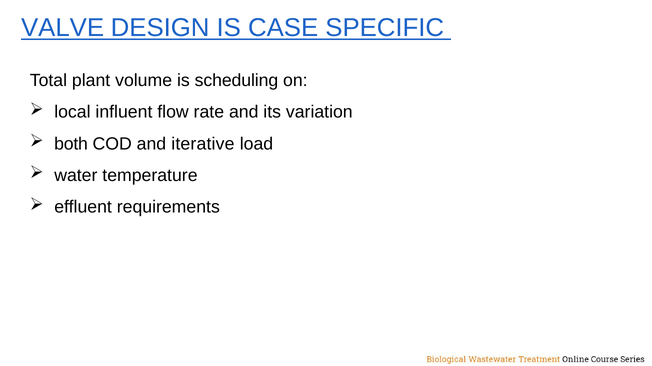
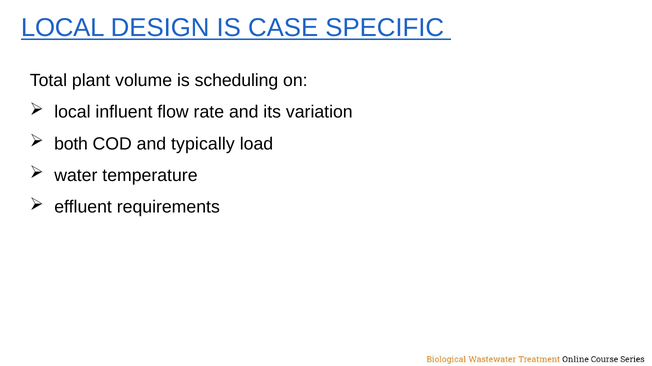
VALVE at (63, 28): VALVE -> LOCAL
iterative: iterative -> typically
